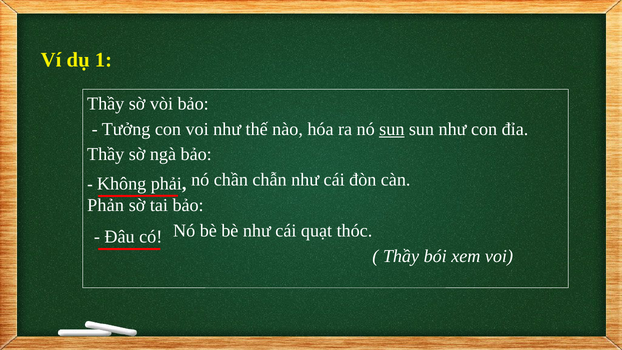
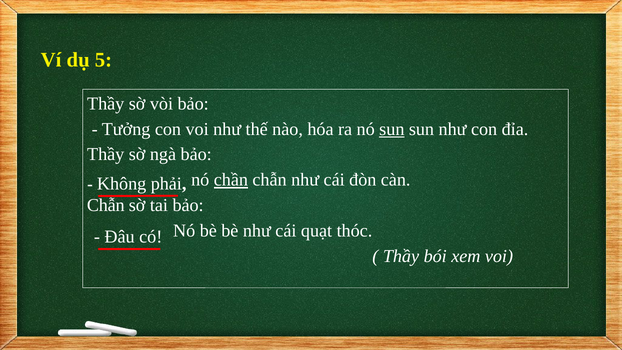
1: 1 -> 5
chần underline: none -> present
Phản at (106, 205): Phản -> Chẫn
